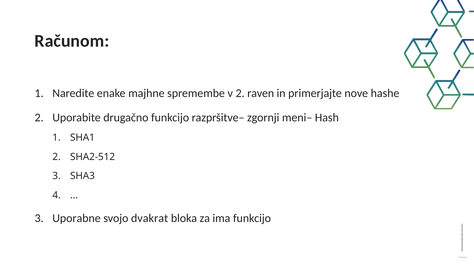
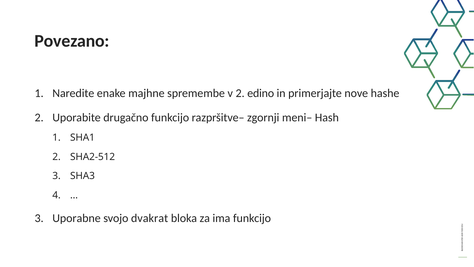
Računom: Računom -> Povezano
raven: raven -> edino
